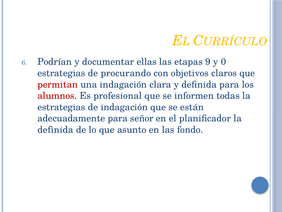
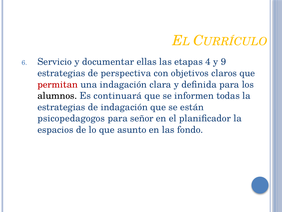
Podrían: Podrían -> Servicio
9: 9 -> 4
0: 0 -> 9
procurando: procurando -> perspectiva
alumnos colour: red -> black
profesional: profesional -> continuará
adecuadamente: adecuadamente -> psicopedagogos
definida at (55, 129): definida -> espacios
